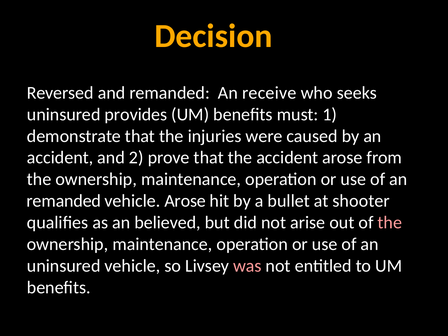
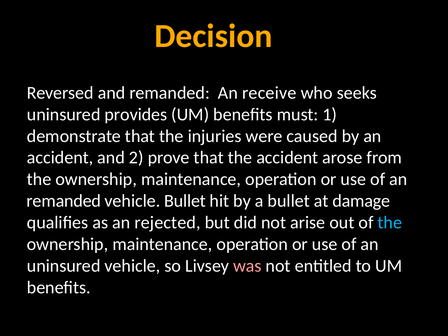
vehicle Arose: Arose -> Bullet
shooter: shooter -> damage
believed: believed -> rejected
the at (390, 223) colour: pink -> light blue
